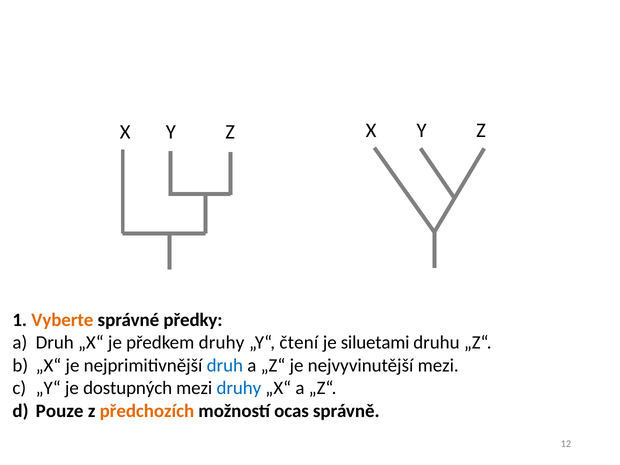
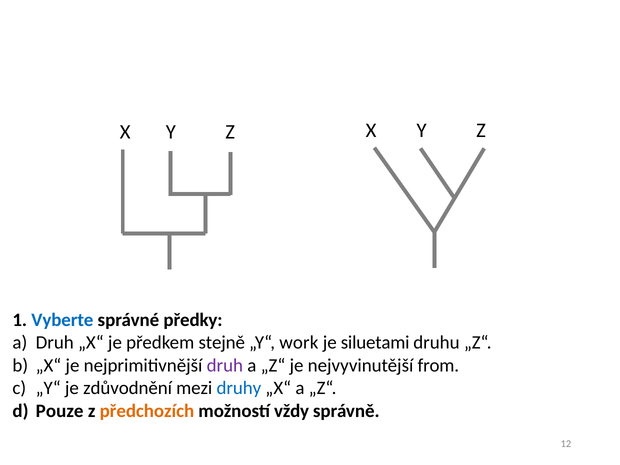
Vyberte colour: orange -> blue
předkem druhy: druhy -> stejně
čtení: čtení -> work
druh at (225, 365) colour: blue -> purple
nejvyvinutější mezi: mezi -> from
dostupných: dostupných -> zdůvodnění
ocas: ocas -> vždy
